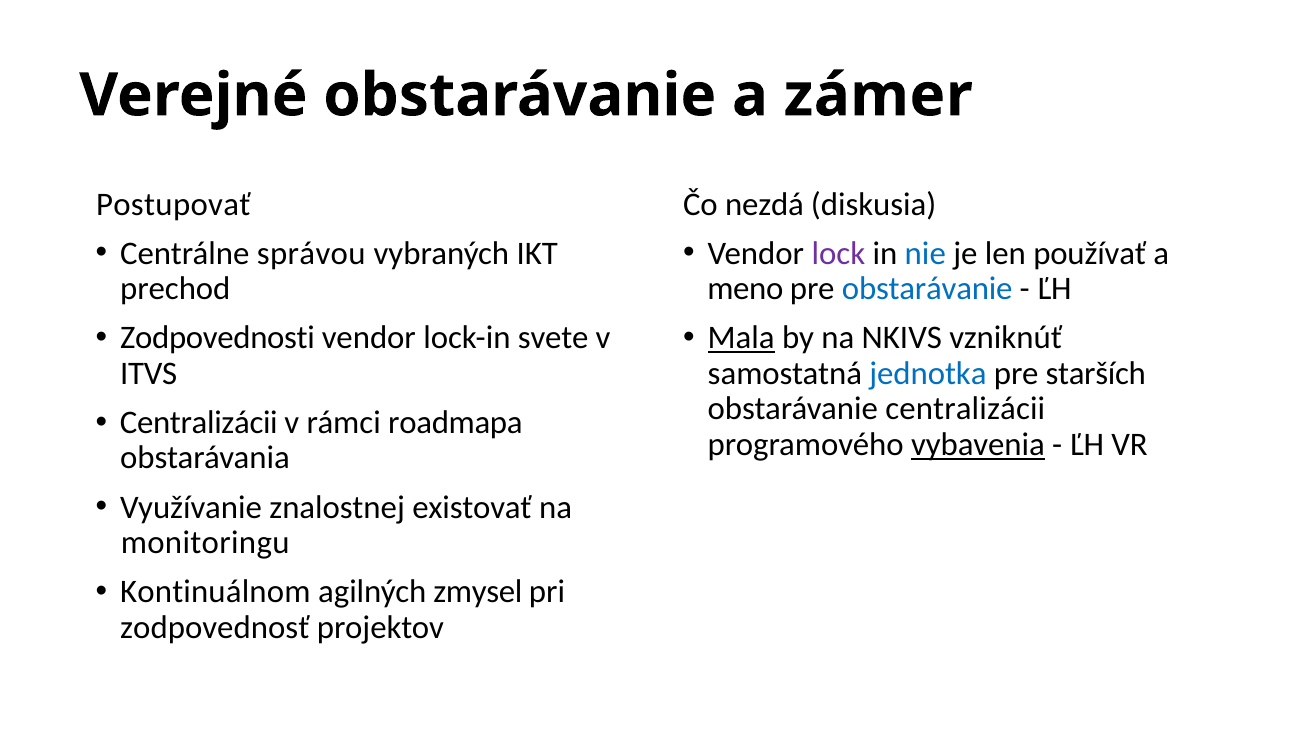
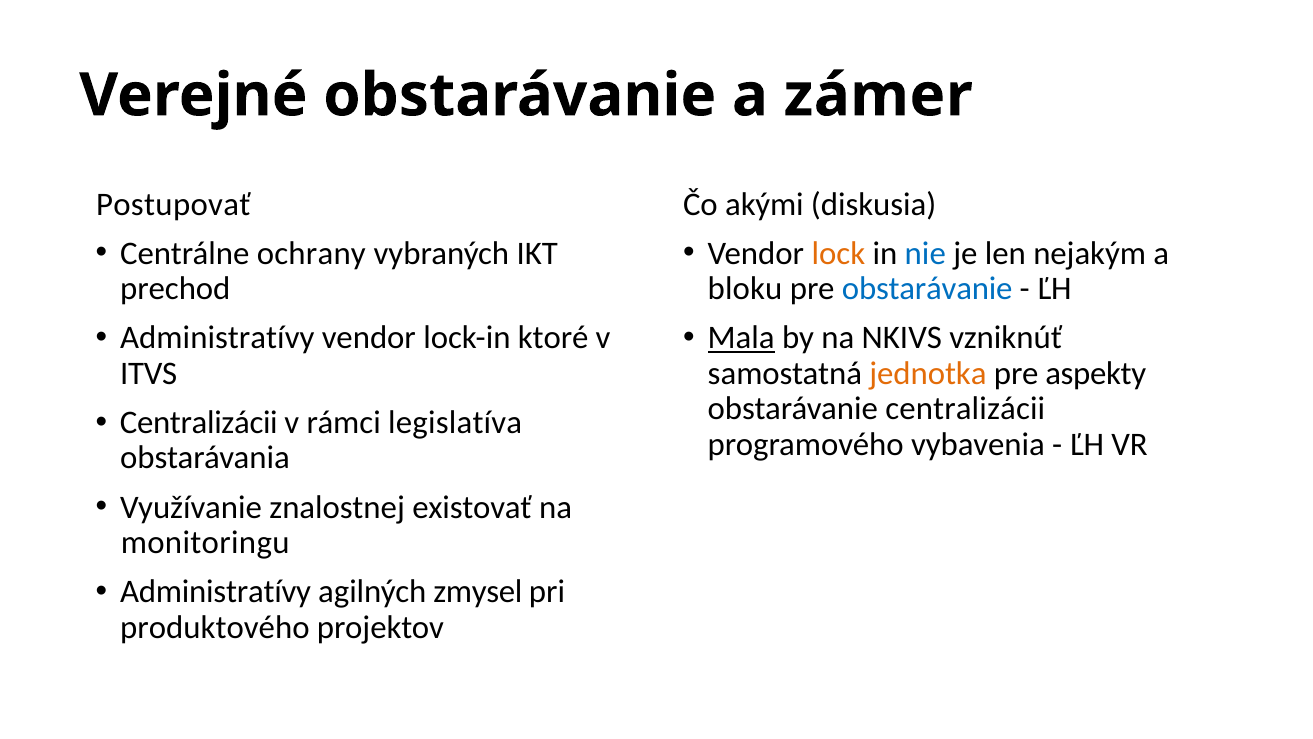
nezdá: nezdá -> akými
správou: správou -> ochrany
lock colour: purple -> orange
používať: používať -> nejakým
meno: meno -> bloku
Zodpovednosti at (217, 338): Zodpovednosti -> Administratívy
svete: svete -> ktoré
jednotka colour: blue -> orange
starších: starších -> aspekty
roadmapa: roadmapa -> legislatíva
vybavenia underline: present -> none
Kontinuálnom at (215, 591): Kontinuálnom -> Administratívy
zodpovednosť: zodpovednosť -> produktového
